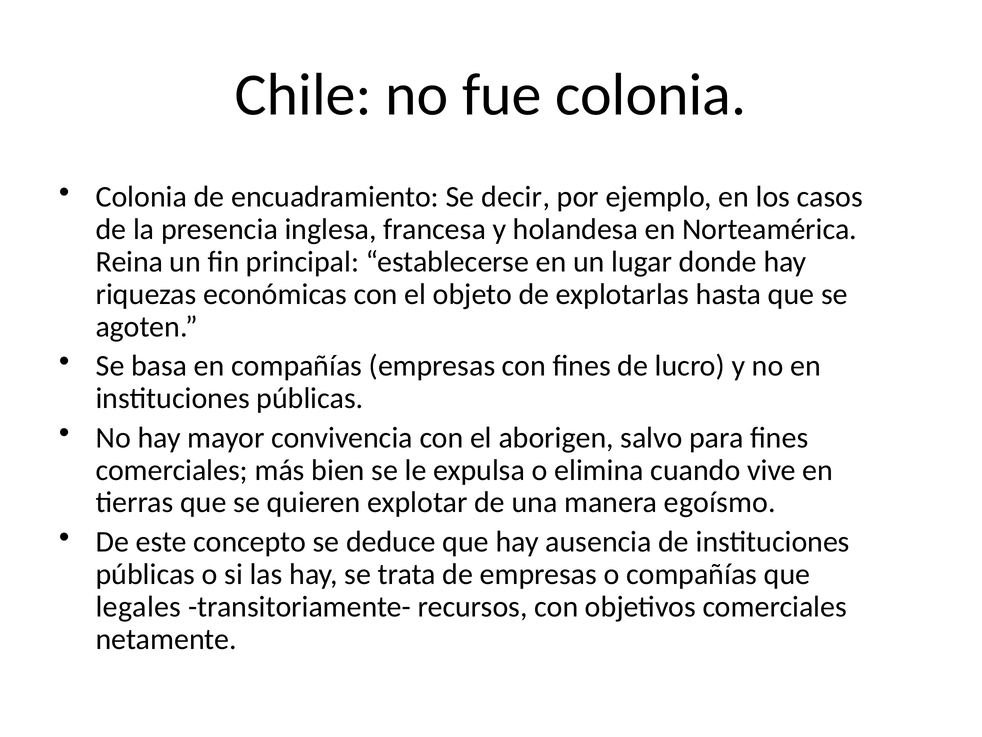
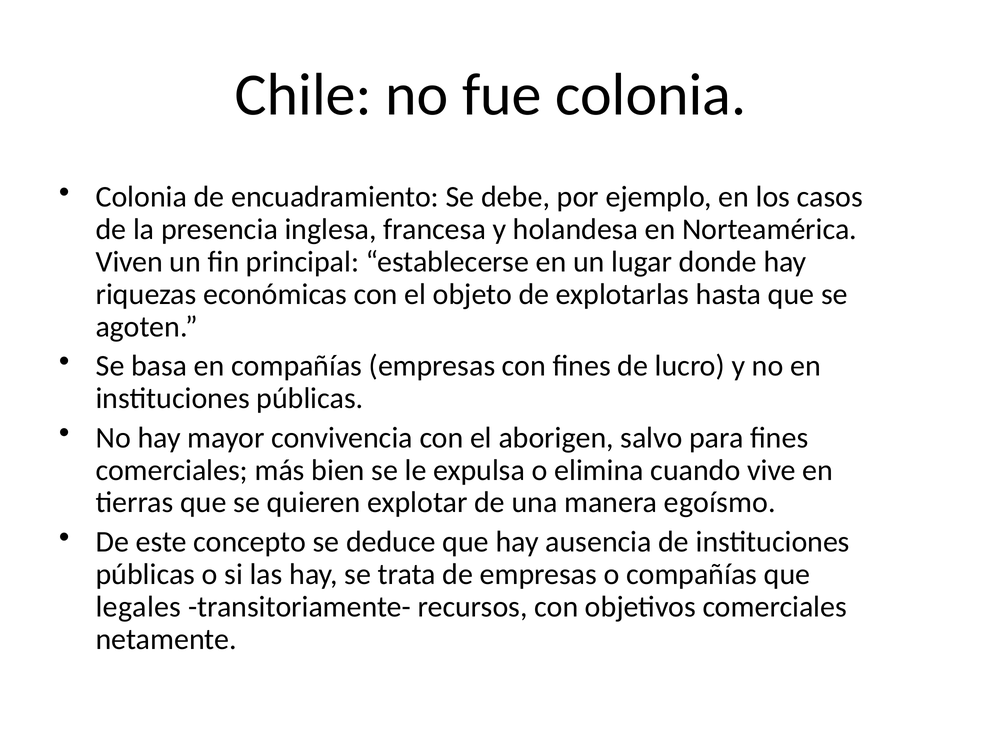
decir: decir -> debe
Reina: Reina -> Viven
